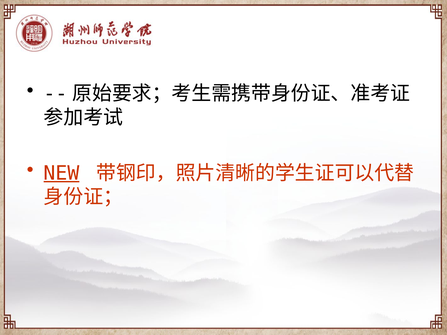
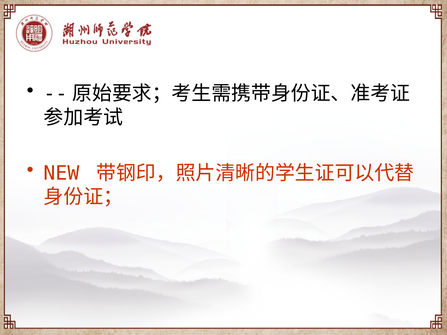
NEW underline: present -> none
